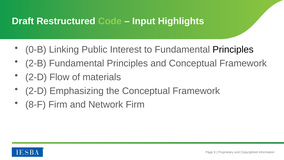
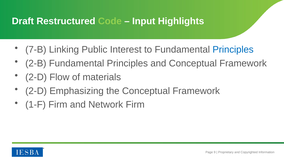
0-B: 0-B -> 7-B
Principles at (233, 50) colour: black -> blue
8-F: 8-F -> 1-F
